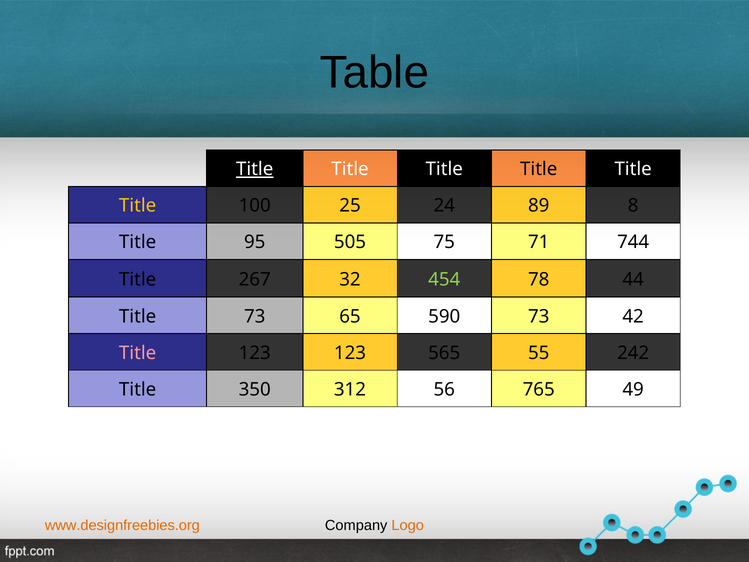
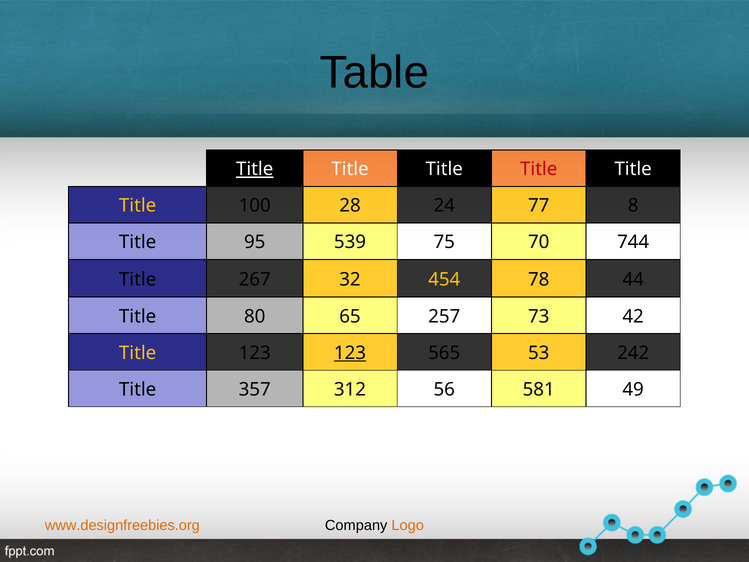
Title at (539, 169) colour: black -> red
25: 25 -> 28
89: 89 -> 77
505: 505 -> 539
71: 71 -> 70
454 colour: light green -> yellow
Title 73: 73 -> 80
590: 590 -> 257
Title at (138, 353) colour: pink -> yellow
123 at (350, 353) underline: none -> present
55: 55 -> 53
350: 350 -> 357
765: 765 -> 581
